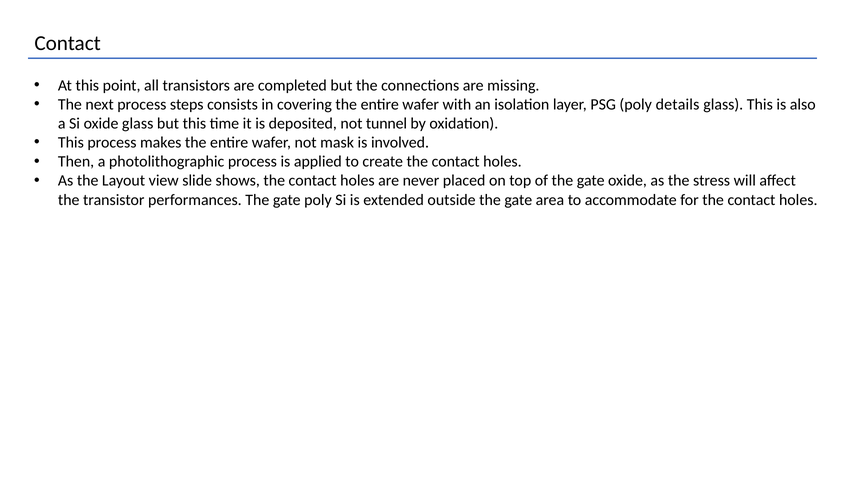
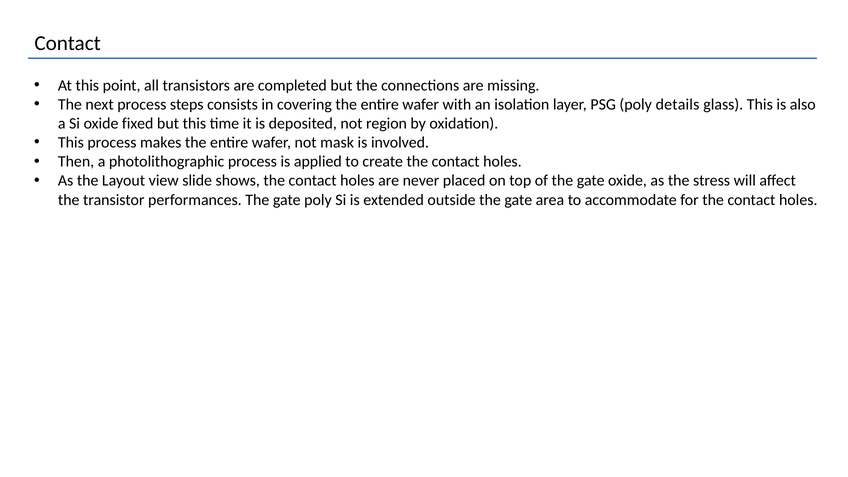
oxide glass: glass -> fixed
tunnel: tunnel -> region
